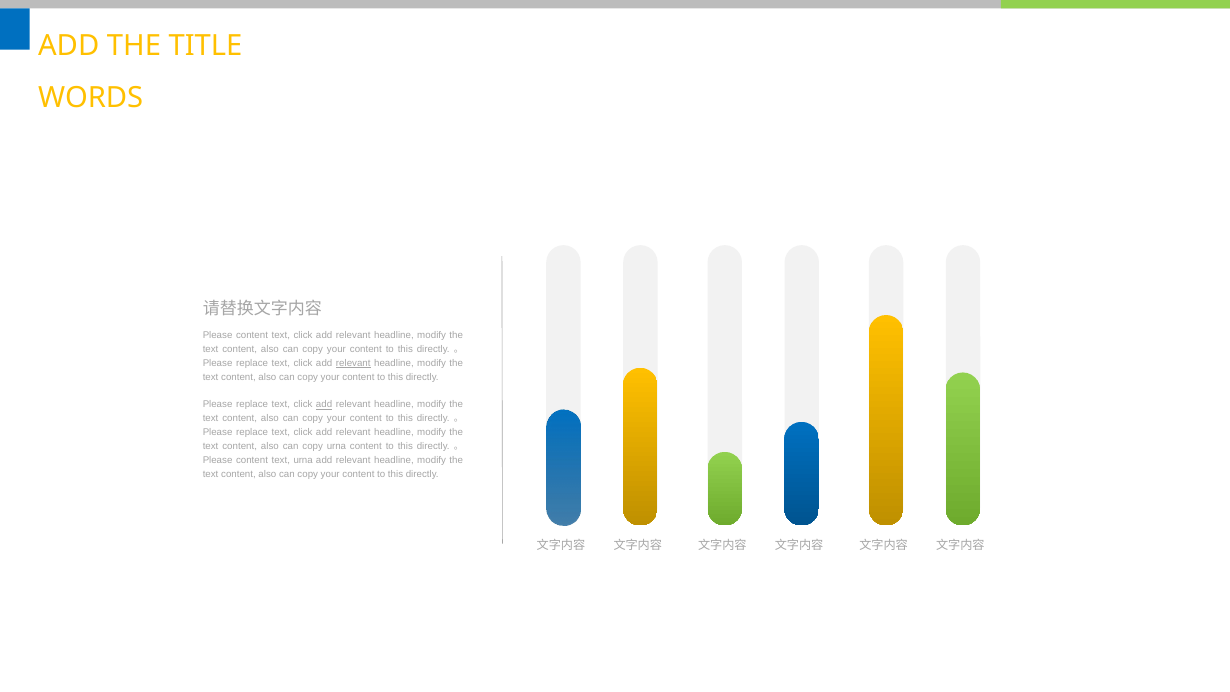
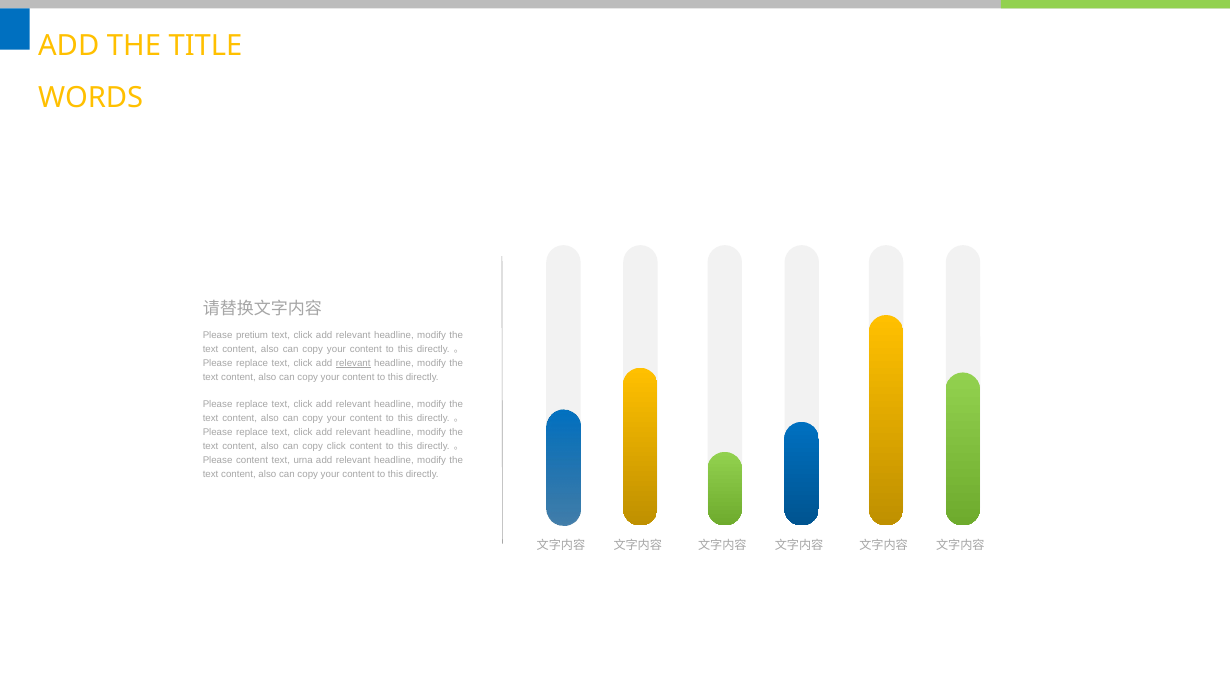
content at (252, 335): content -> pretium
add at (324, 405) underline: present -> none
copy urna: urna -> click
